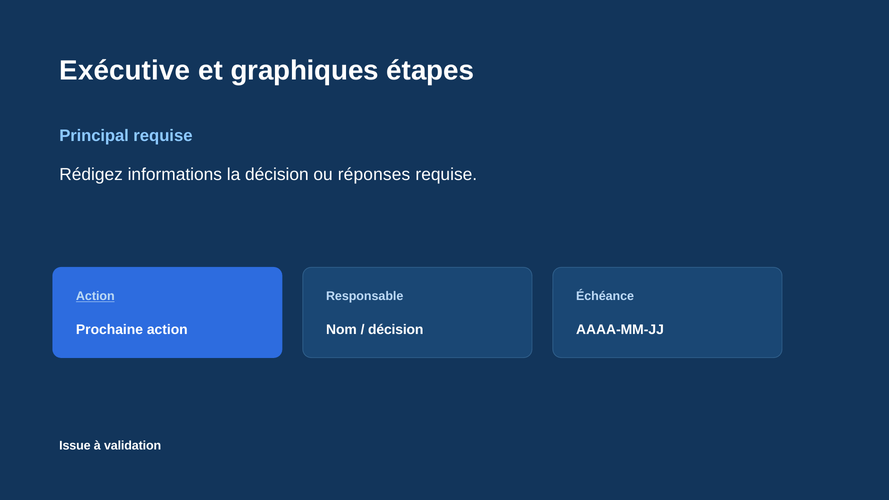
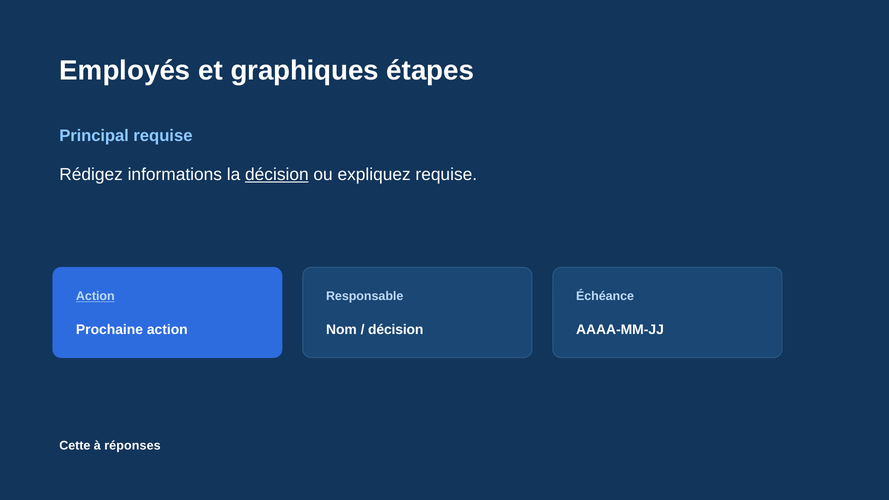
Exécutive: Exécutive -> Employés
décision at (277, 175) underline: none -> present
réponses: réponses -> expliquez
Issue: Issue -> Cette
validation: validation -> réponses
